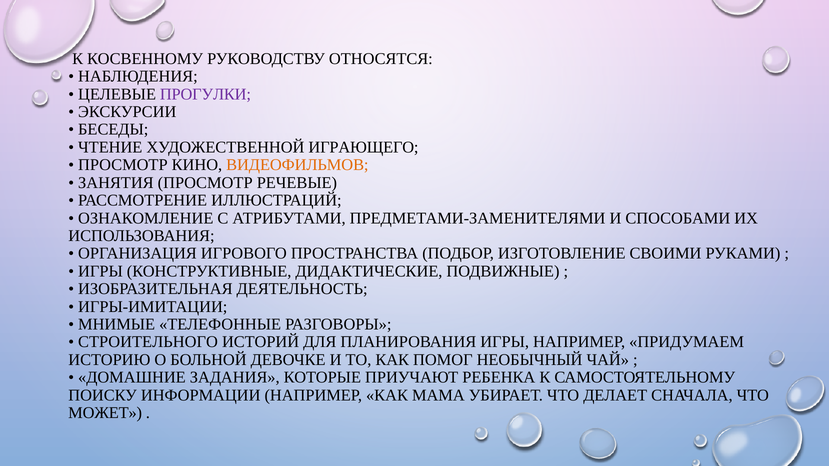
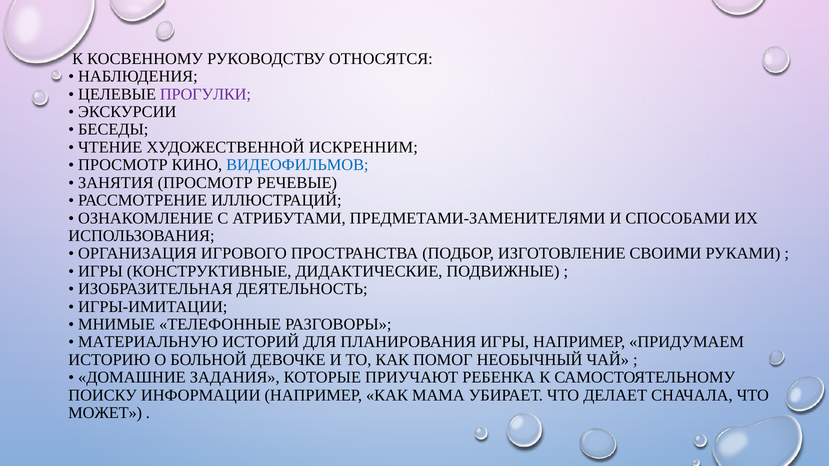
ИГРАЮЩЕГО: ИГРАЮЩЕГО -> ИСКРЕННИМ
ВИДЕОФИЛЬМОВ colour: orange -> blue
СТРОИТЕЛЬНОГО: СТРОИТЕЛЬНОГО -> МАТЕРИАЛЬНУЮ
